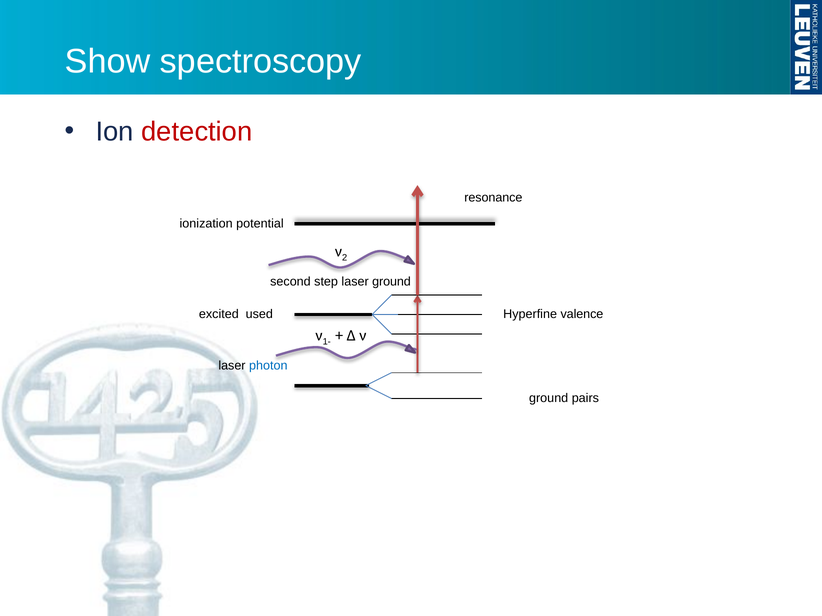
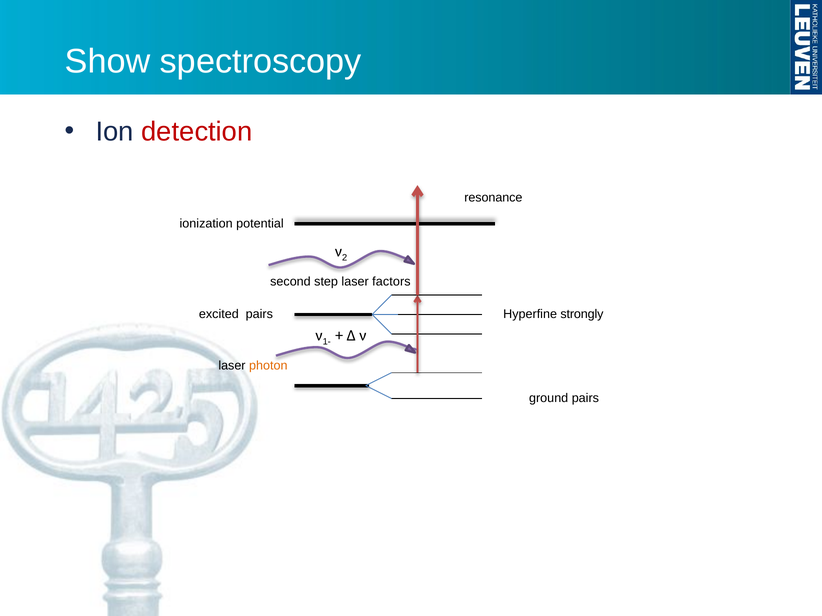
laser ground: ground -> factors
excited used: used -> pairs
valence: valence -> strongly
photon colour: blue -> orange
